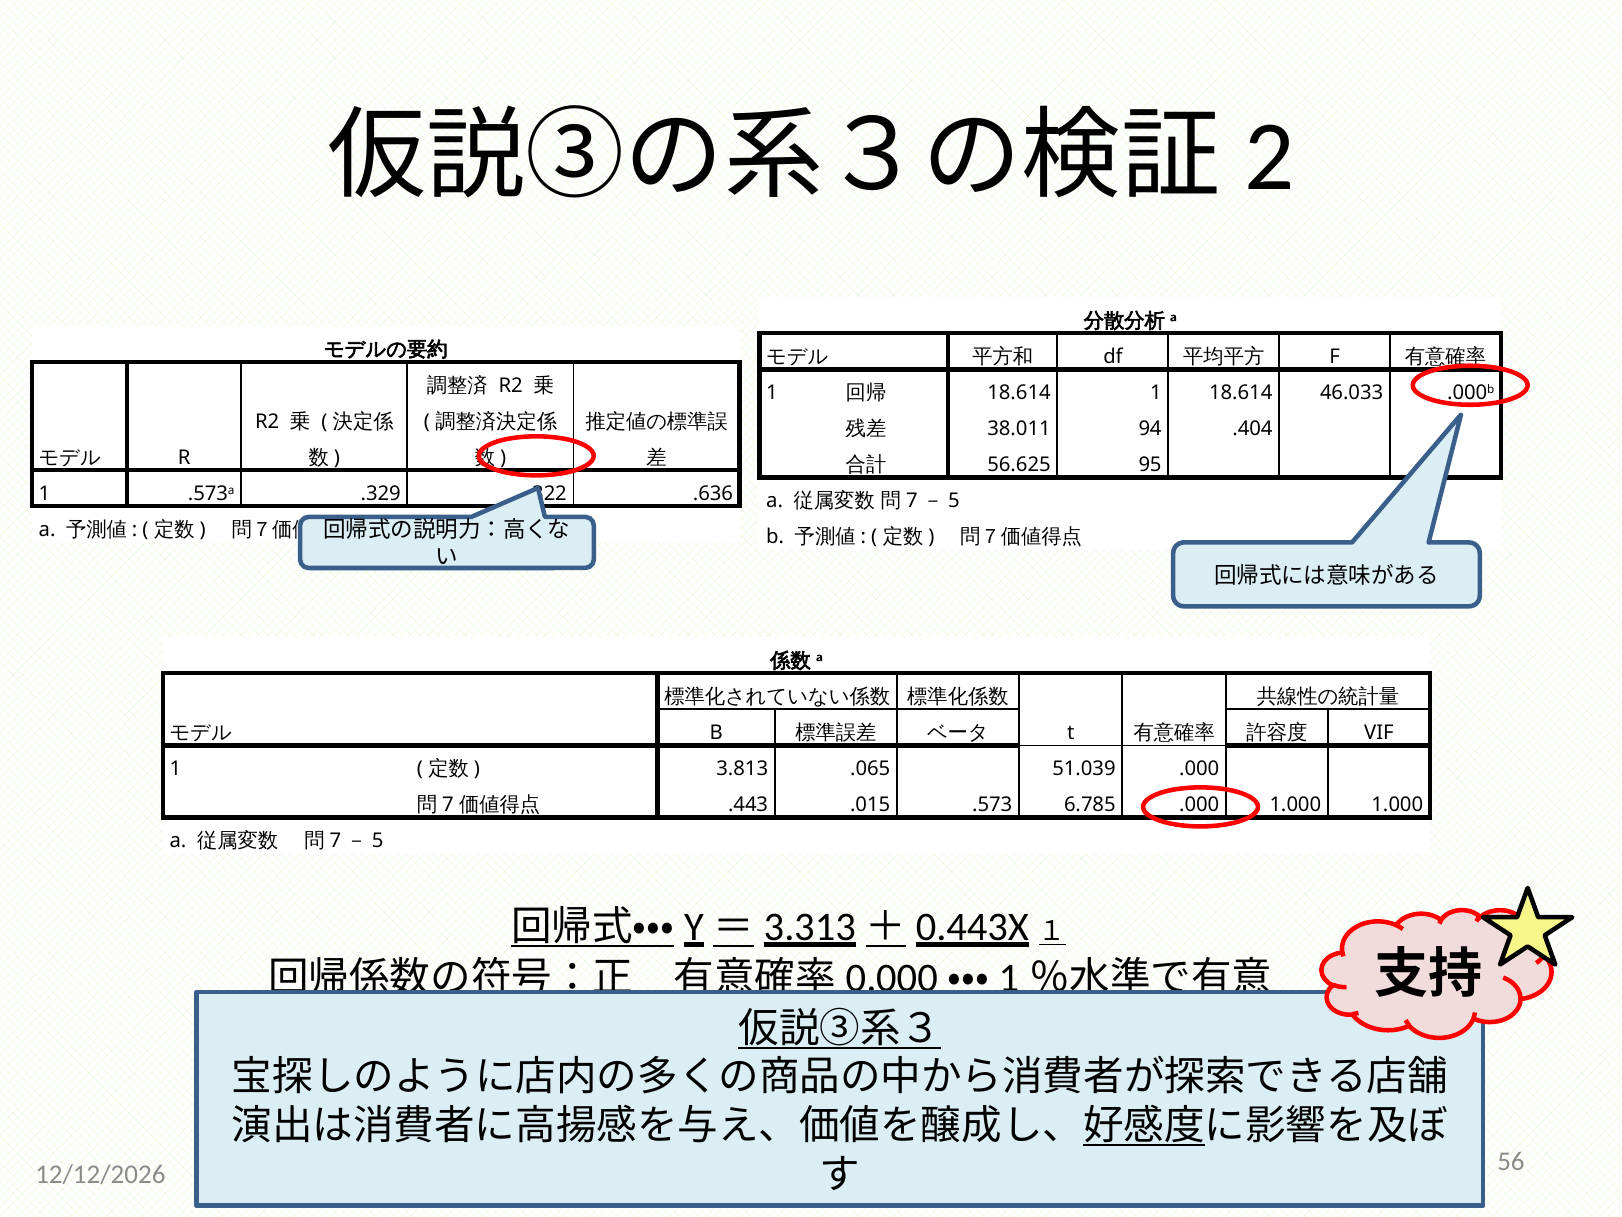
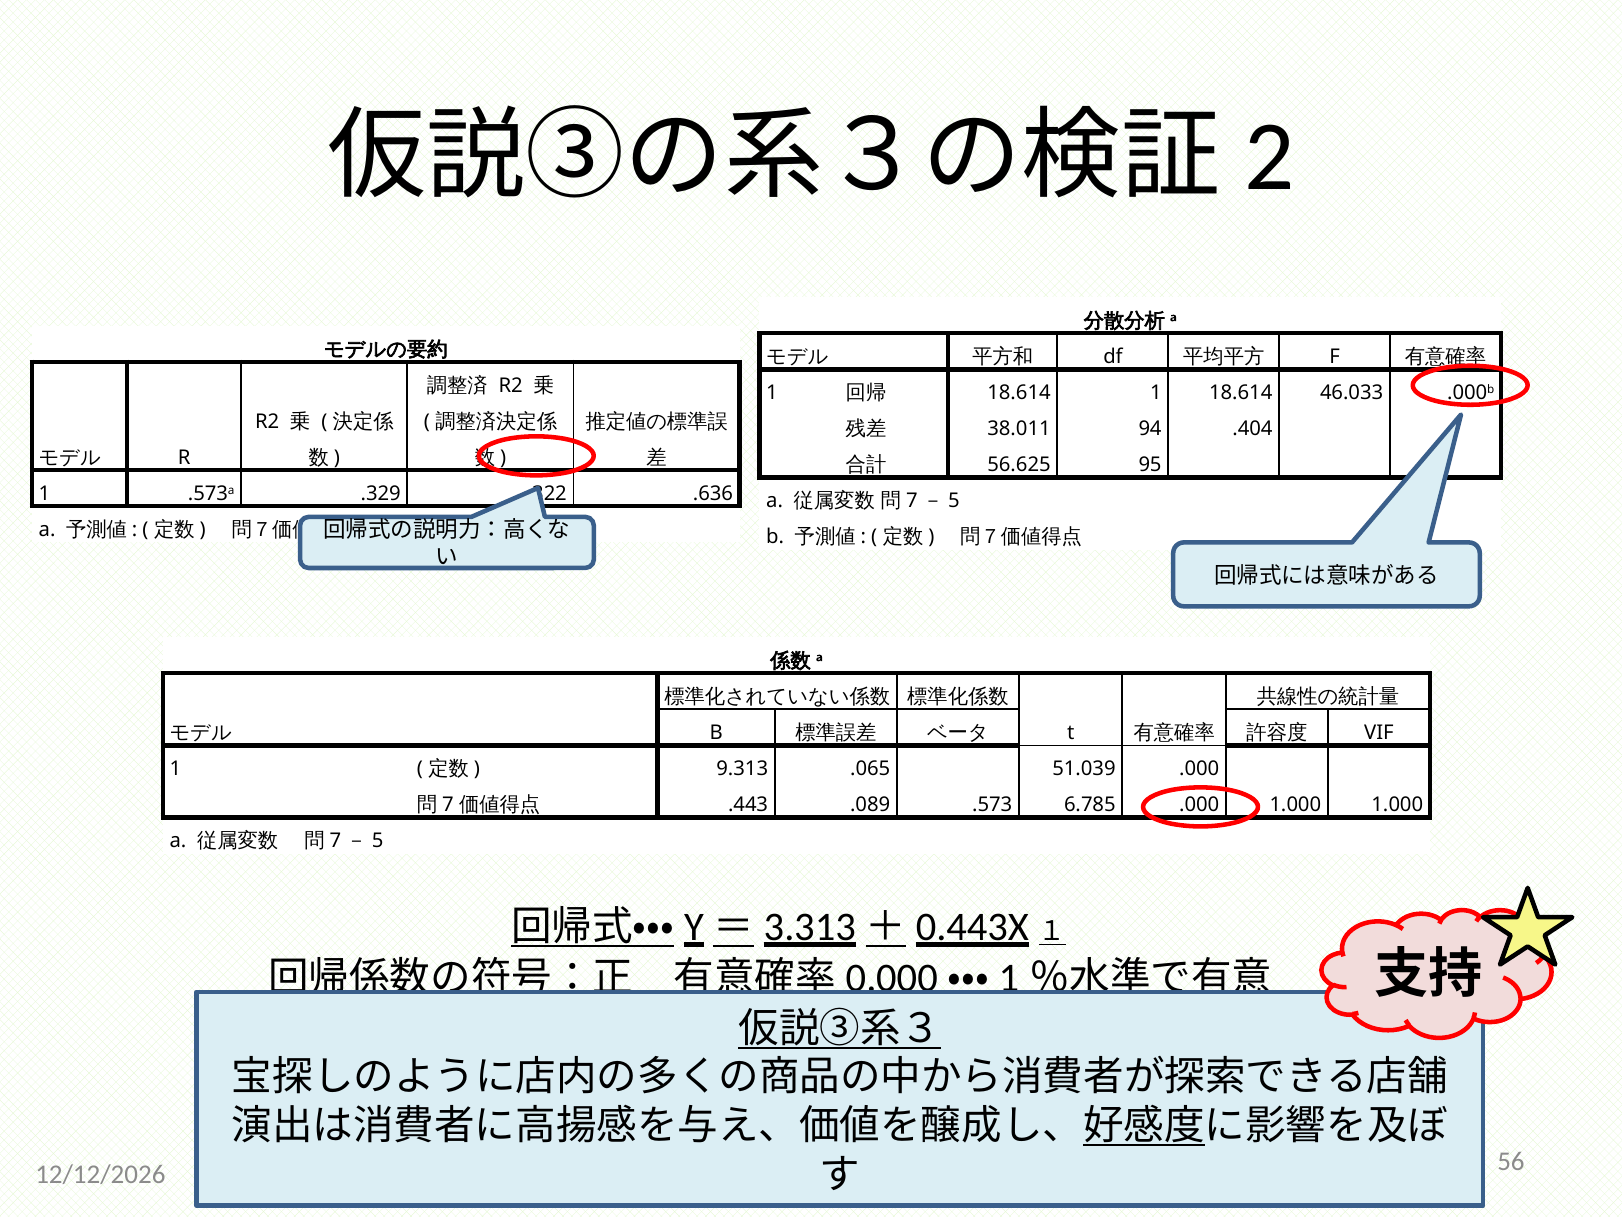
3.813: 3.813 -> 9.313
.015: .015 -> .089
